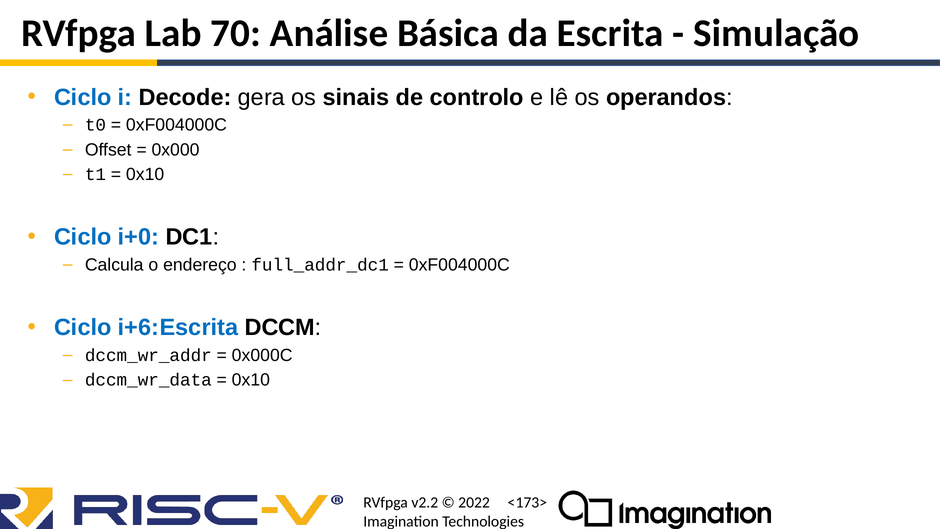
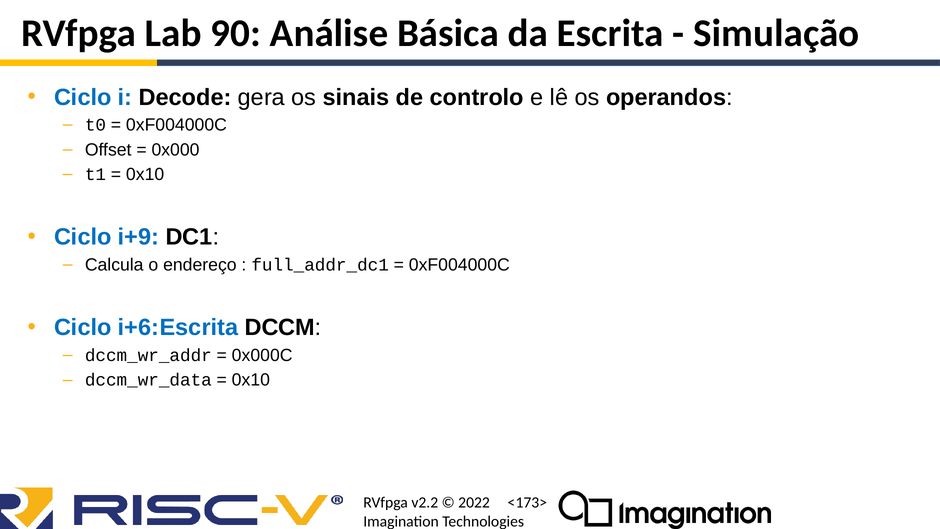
70: 70 -> 90
i+0: i+0 -> i+9
